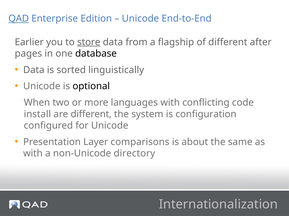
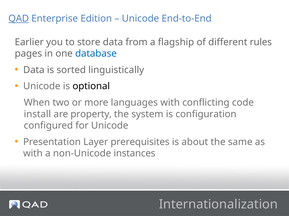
store underline: present -> none
after: after -> rules
database colour: black -> blue
are different: different -> property
comparisons: comparisons -> prerequisites
directory: directory -> instances
